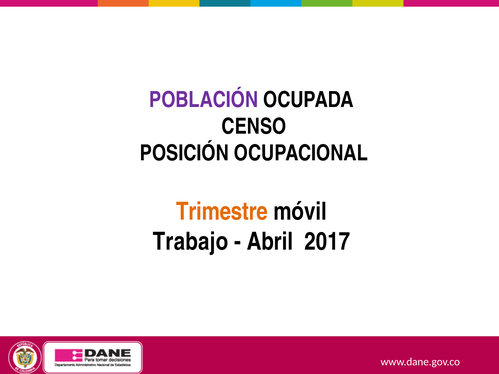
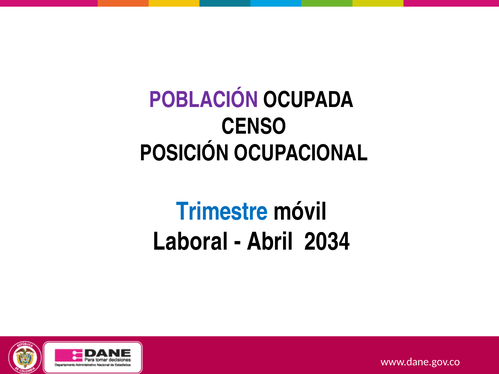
Trimestre colour: orange -> blue
Trabajo: Trabajo -> Laboral
2017: 2017 -> 2034
